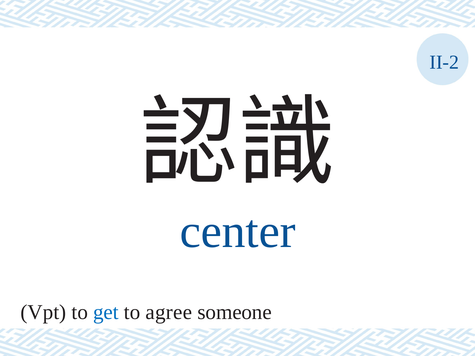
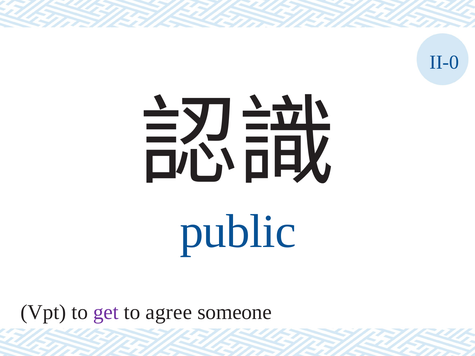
II-2: II-2 -> II-0
center: center -> public
get colour: blue -> purple
